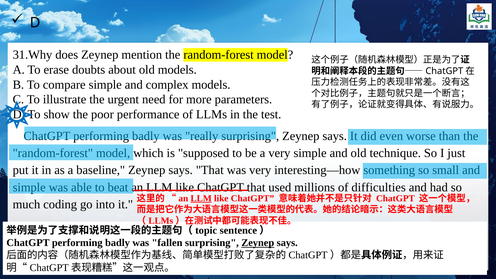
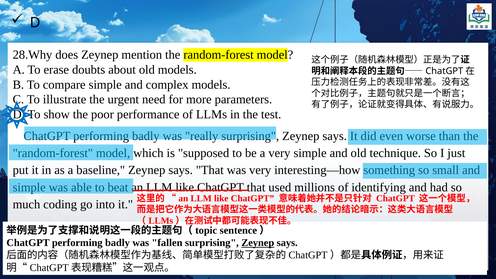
31.Why: 31.Why -> 28.Why
difficulties: difficulties -> identifying
LLM at (201, 198) underline: present -> none
